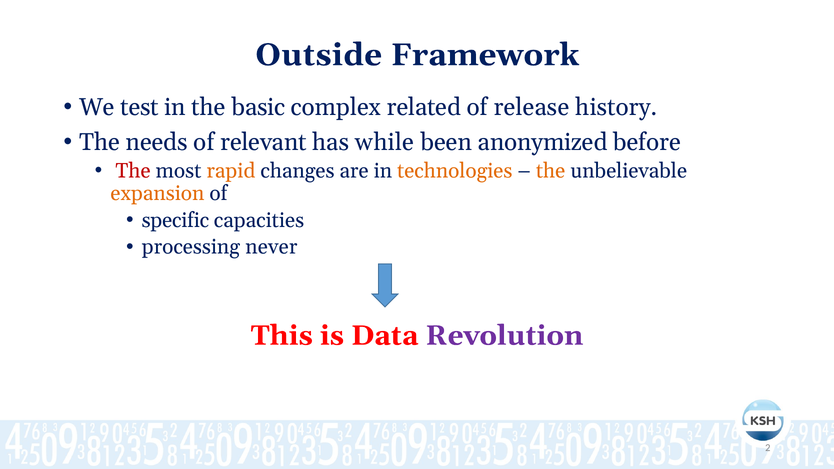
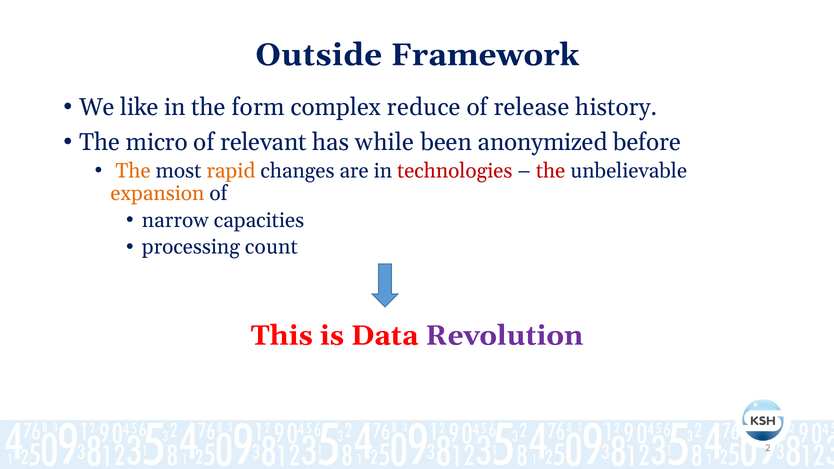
test: test -> like
basic: basic -> form
related: related -> reduce
needs: needs -> micro
The at (133, 171) colour: red -> orange
technologies colour: orange -> red
the at (551, 171) colour: orange -> red
specific: specific -> narrow
never: never -> count
